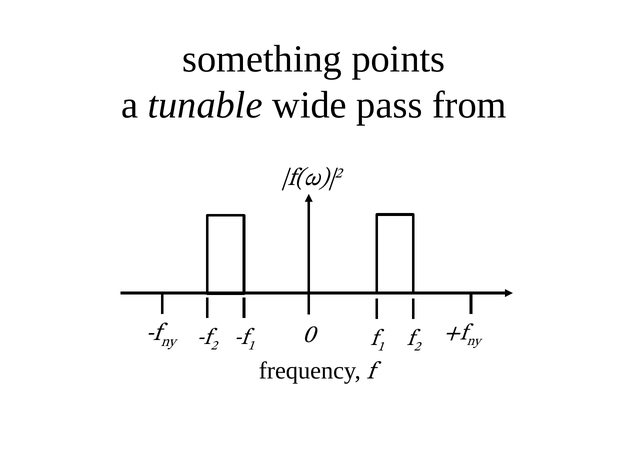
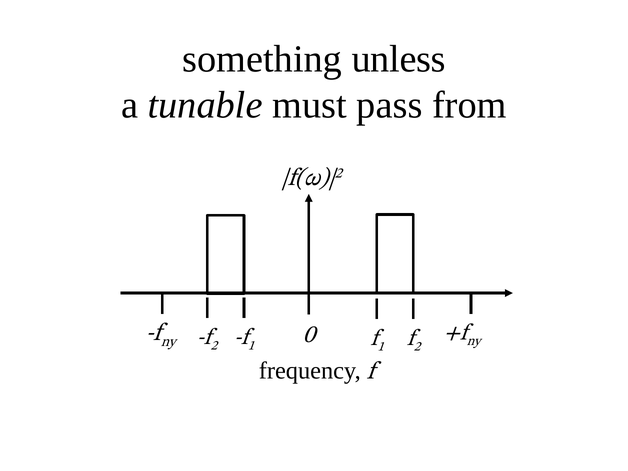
points: points -> unless
wide: wide -> must
